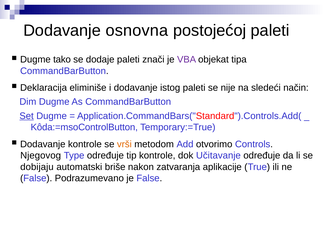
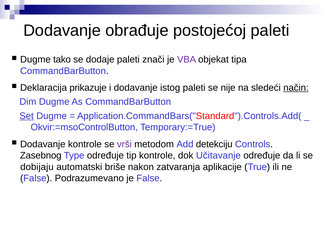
osnovna: osnovna -> obrađuje
eliminiše: eliminiše -> prikazuje
način underline: none -> present
Kôda:=msoControlButton: Kôda:=msoControlButton -> Okvir:=msoControlButton
vrši colour: orange -> purple
otvorimo: otvorimo -> detekciju
Njegovog: Njegovog -> Zasebnog
